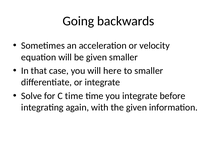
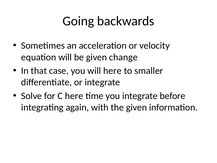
given smaller: smaller -> change
C time: time -> here
